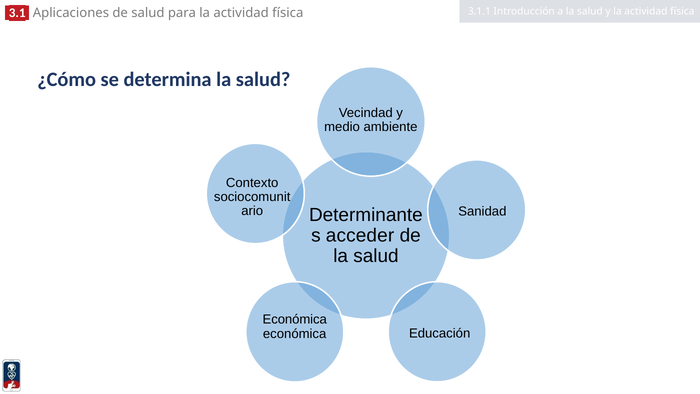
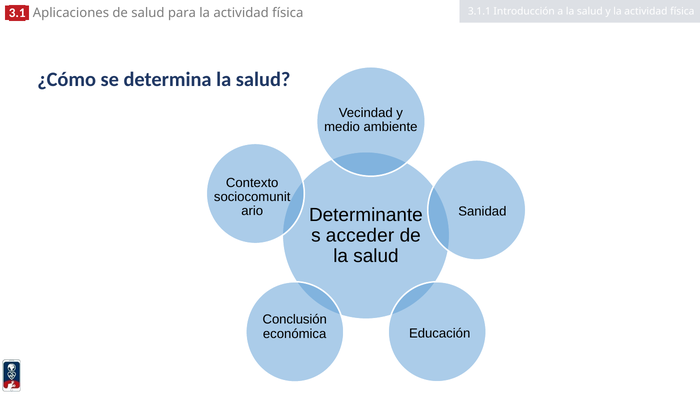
Económica at (295, 319): Económica -> Conclusión
